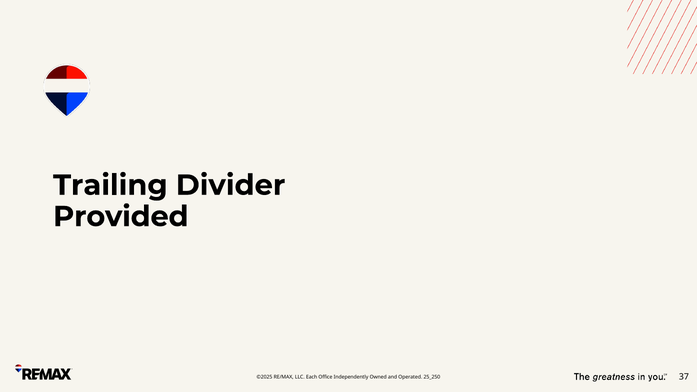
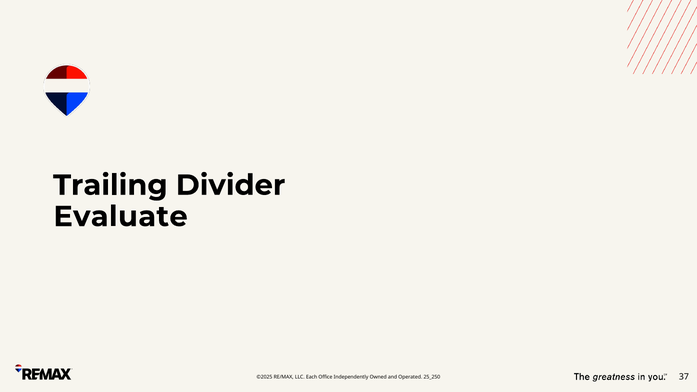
Provided: Provided -> Evaluate
